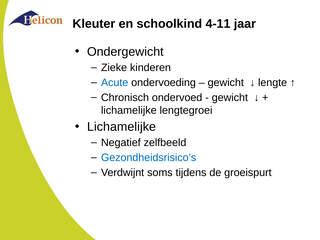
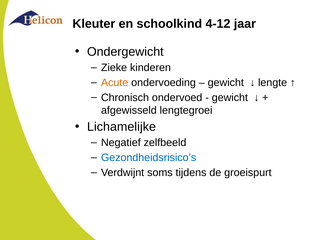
4-11: 4-11 -> 4-12
Acute colour: blue -> orange
lichamelijke at (129, 110): lichamelijke -> afgewisseld
